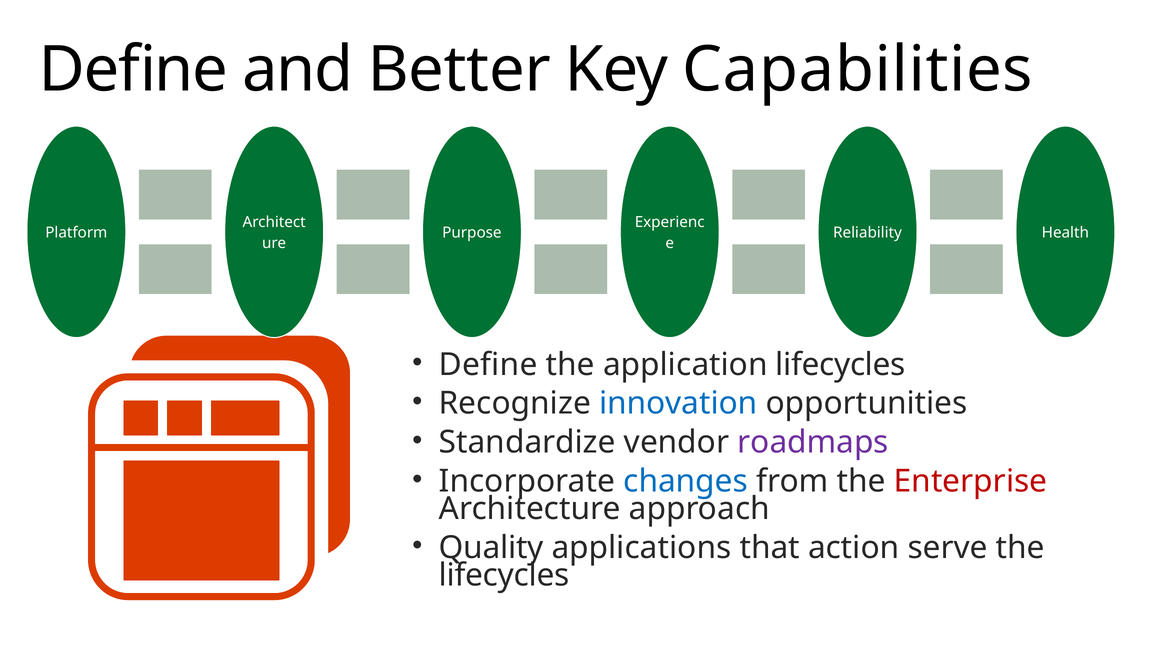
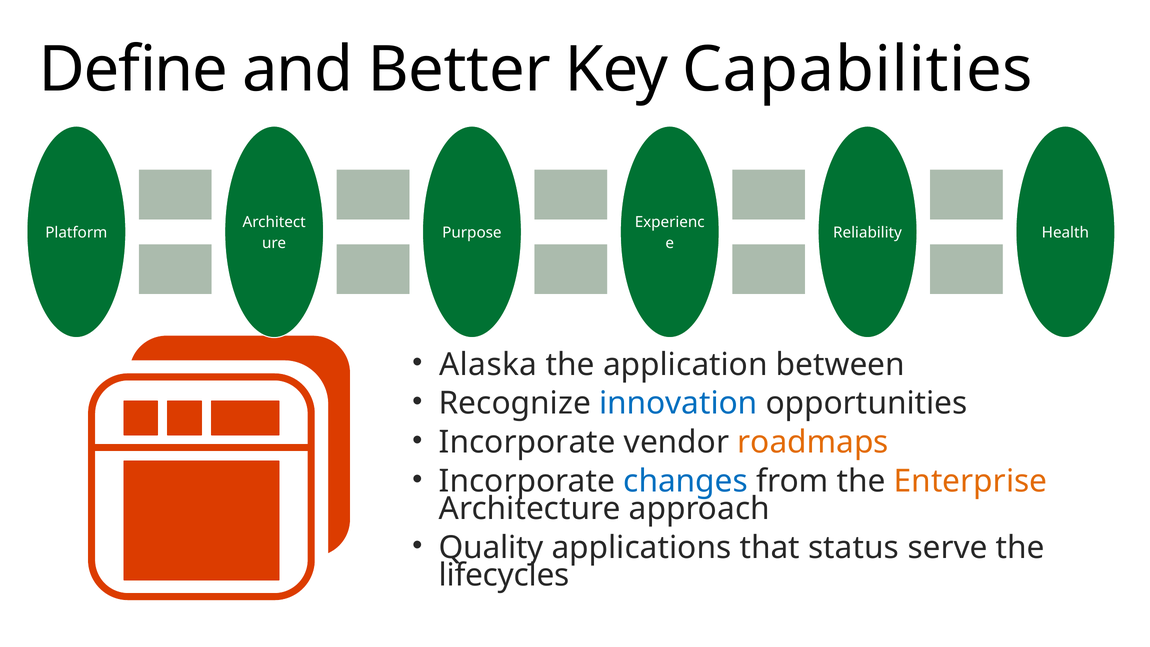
Define at (488, 364): Define -> Alaska
application lifecycles: lifecycles -> between
Standardize at (527, 442): Standardize -> Incorporate
roadmaps colour: purple -> orange
Enterprise colour: red -> orange
action: action -> status
